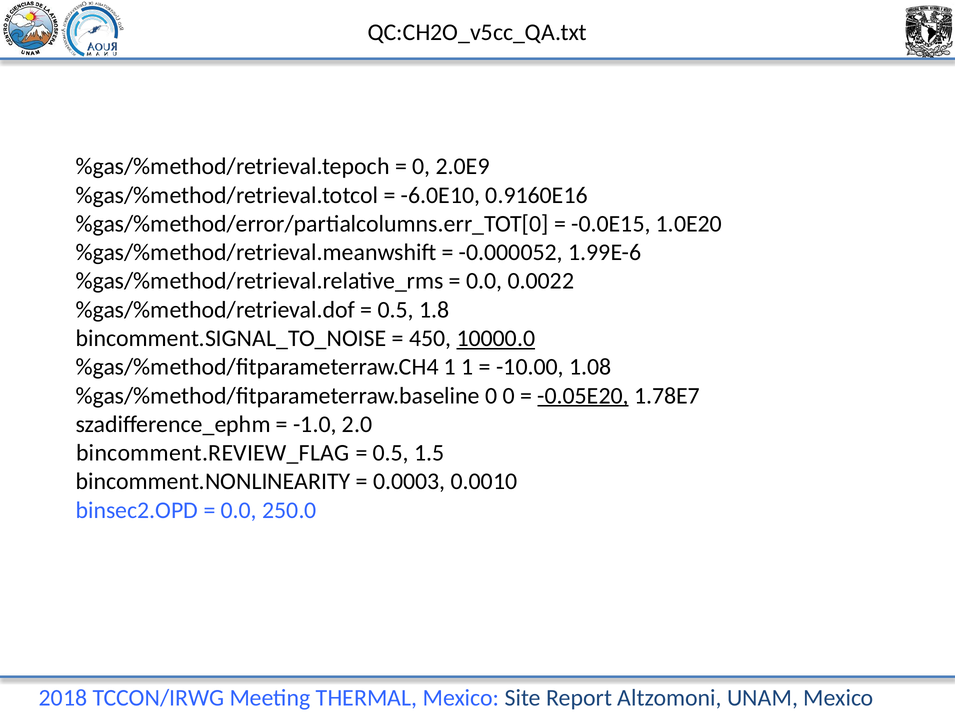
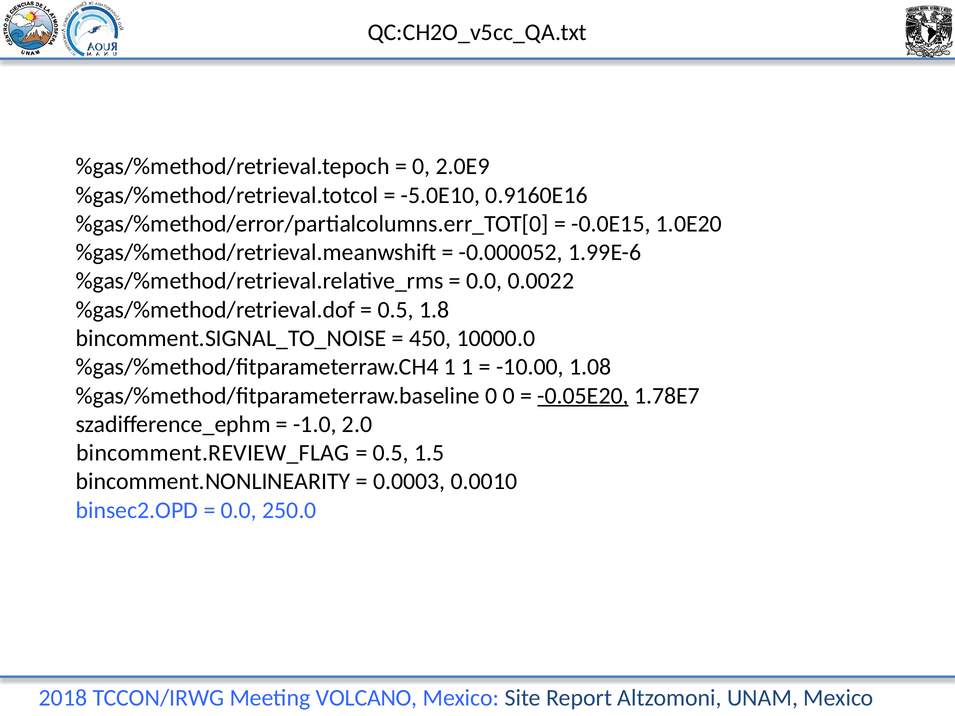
-6.0E10: -6.0E10 -> -5.0E10
10000.0 underline: present -> none
THERMAL: THERMAL -> VOLCANO
